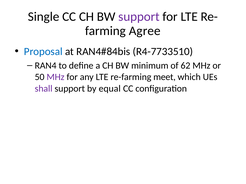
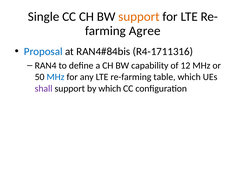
support at (139, 17) colour: purple -> orange
R4-7733510: R4-7733510 -> R4-1711316
minimum: minimum -> capability
62: 62 -> 12
MHz at (56, 77) colour: purple -> blue
meet: meet -> table
by equal: equal -> which
